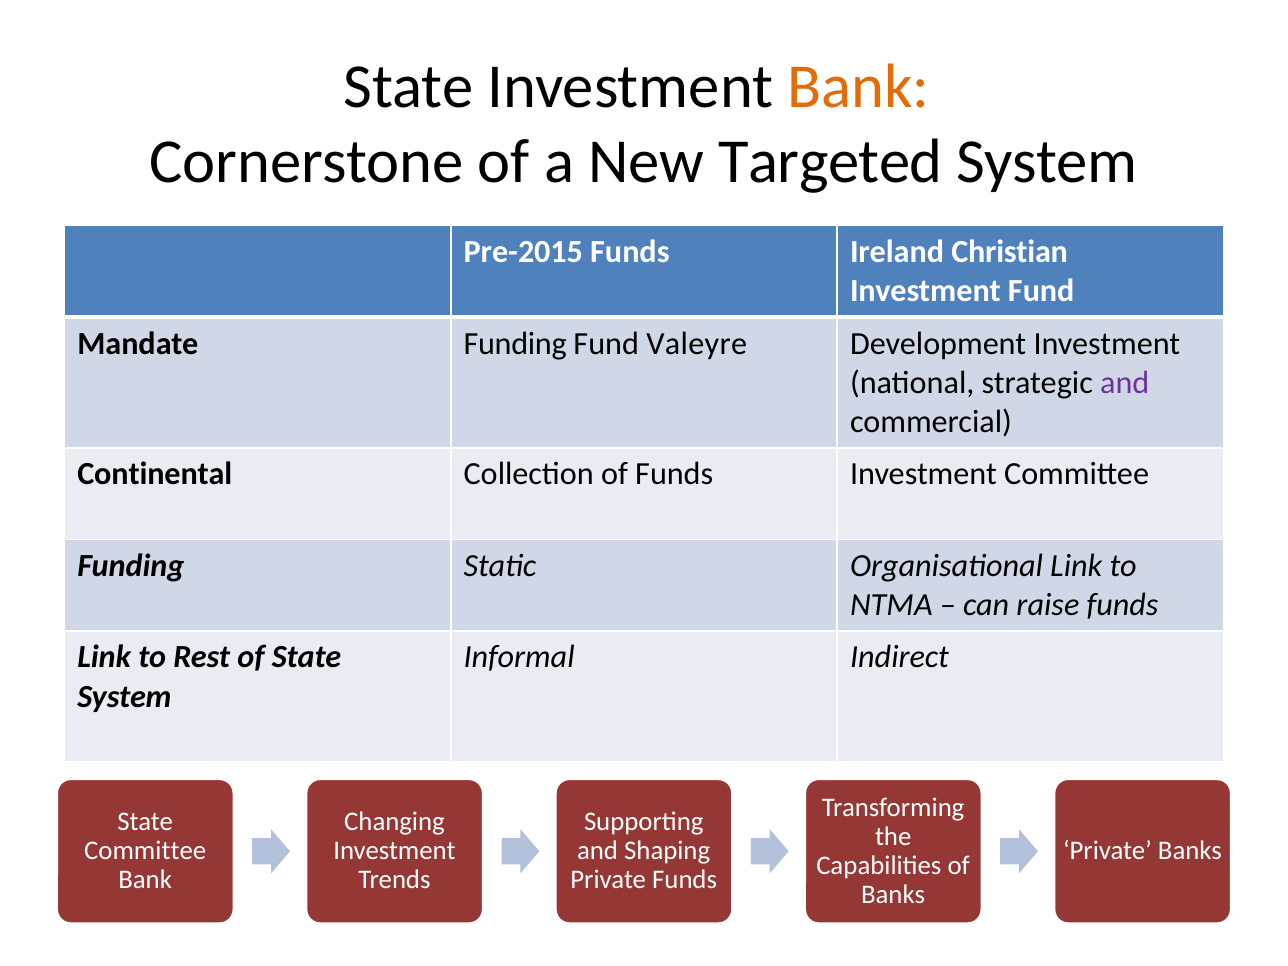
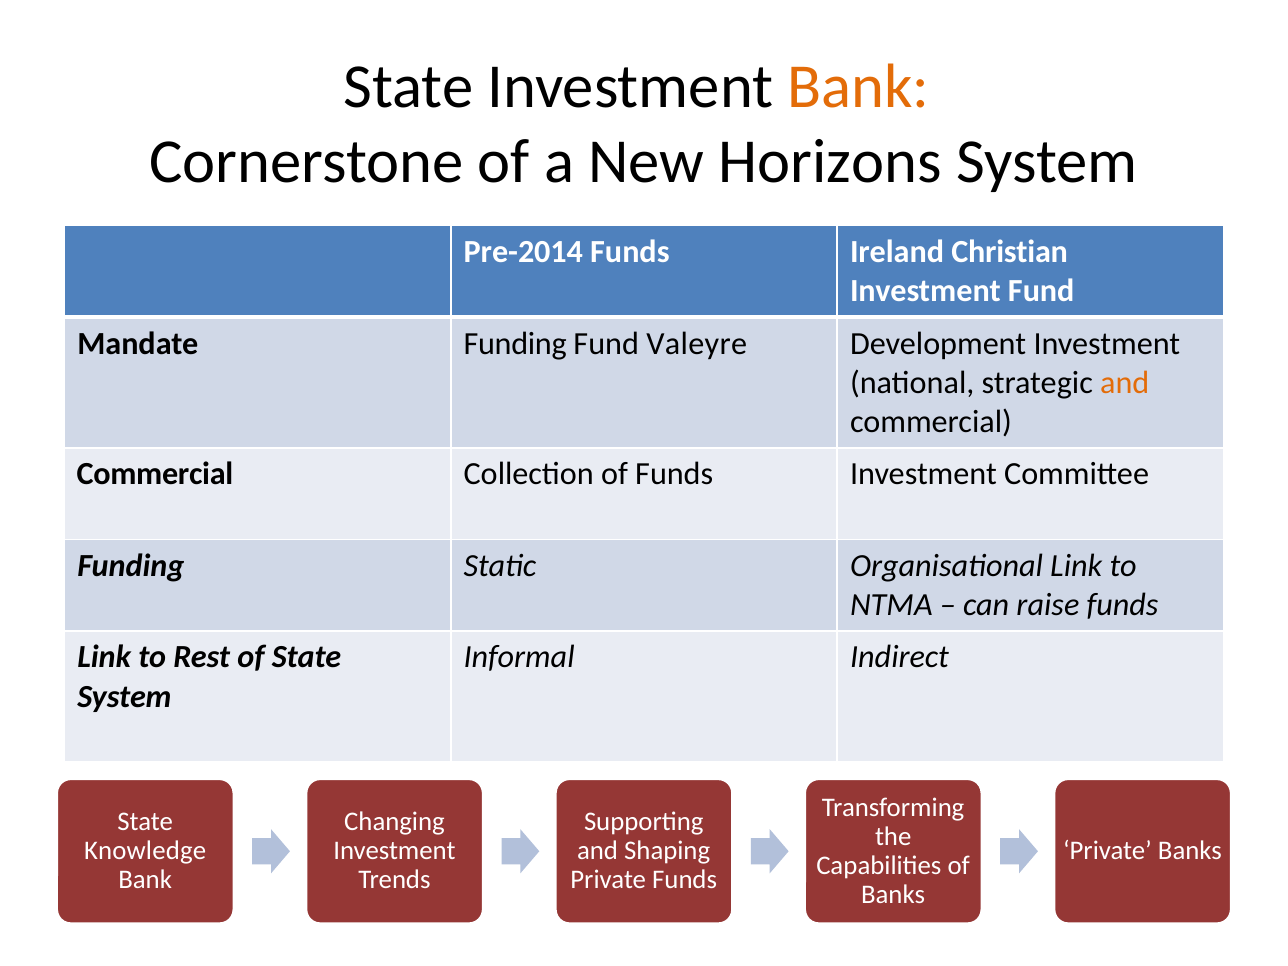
Targeted: Targeted -> Horizons
Pre-2015: Pre-2015 -> Pre-2014
and at (1125, 383) colour: purple -> orange
Continental at (155, 474): Continental -> Commercial
Committee at (145, 851): Committee -> Knowledge
